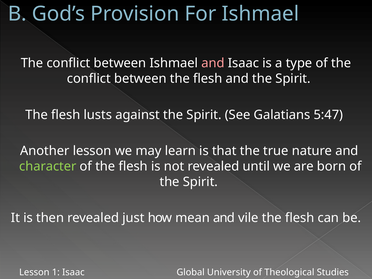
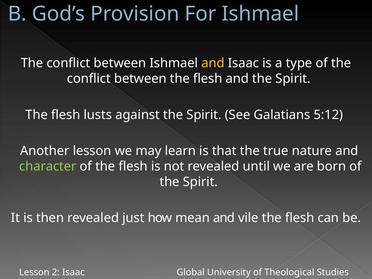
and at (213, 63) colour: pink -> yellow
5:47: 5:47 -> 5:12
1: 1 -> 2
